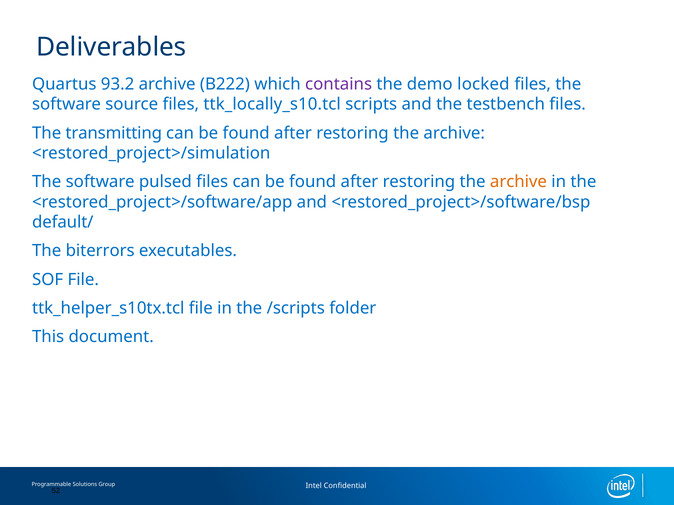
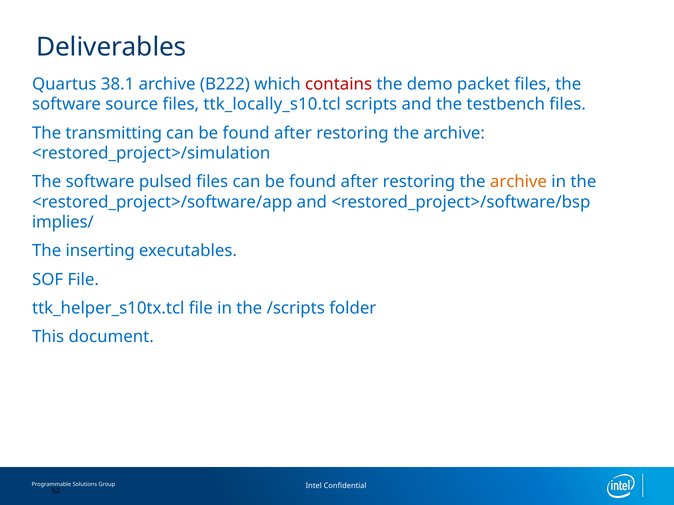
93.2: 93.2 -> 38.1
contains colour: purple -> red
locked: locked -> packet
default/: default/ -> implies/
biterrors: biterrors -> inserting
